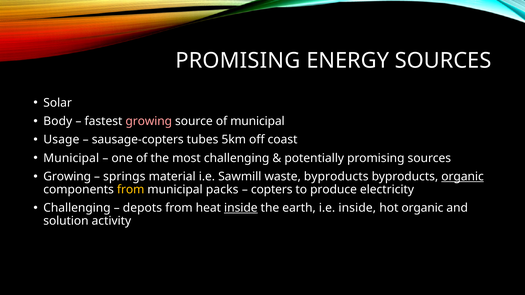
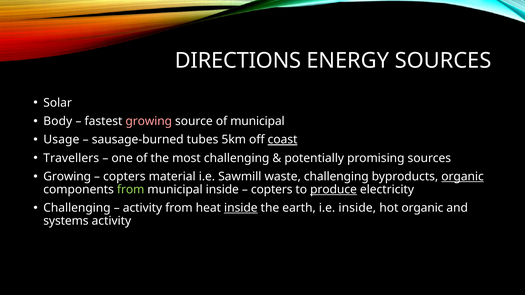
PROMISING at (238, 61): PROMISING -> DIRECTIONS
sausage-copters: sausage-copters -> sausage-burned
coast underline: none -> present
Municipal at (71, 158): Municipal -> Travellers
springs at (124, 177): springs -> copters
waste byproducts: byproducts -> challenging
from at (131, 190) colour: yellow -> light green
municipal packs: packs -> inside
produce underline: none -> present
depots at (142, 208): depots -> activity
solution: solution -> systems
